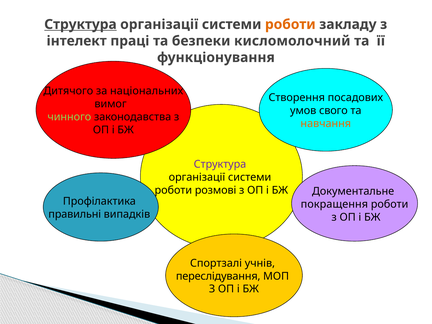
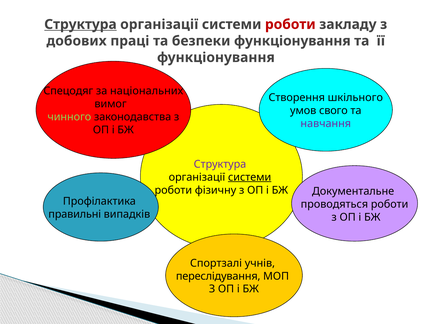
роботи at (290, 24) colour: orange -> red
інтелект: інтелект -> добових
безпеки кисломолочний: кисломолочний -> функціонування
Дитячого: Дитячого -> Спецодяг
посадових: посадових -> шкільного
навчання colour: orange -> purple
системи at (250, 177) underline: none -> present
розмові: розмові -> фізичну
покращення: покращення -> проводяться
